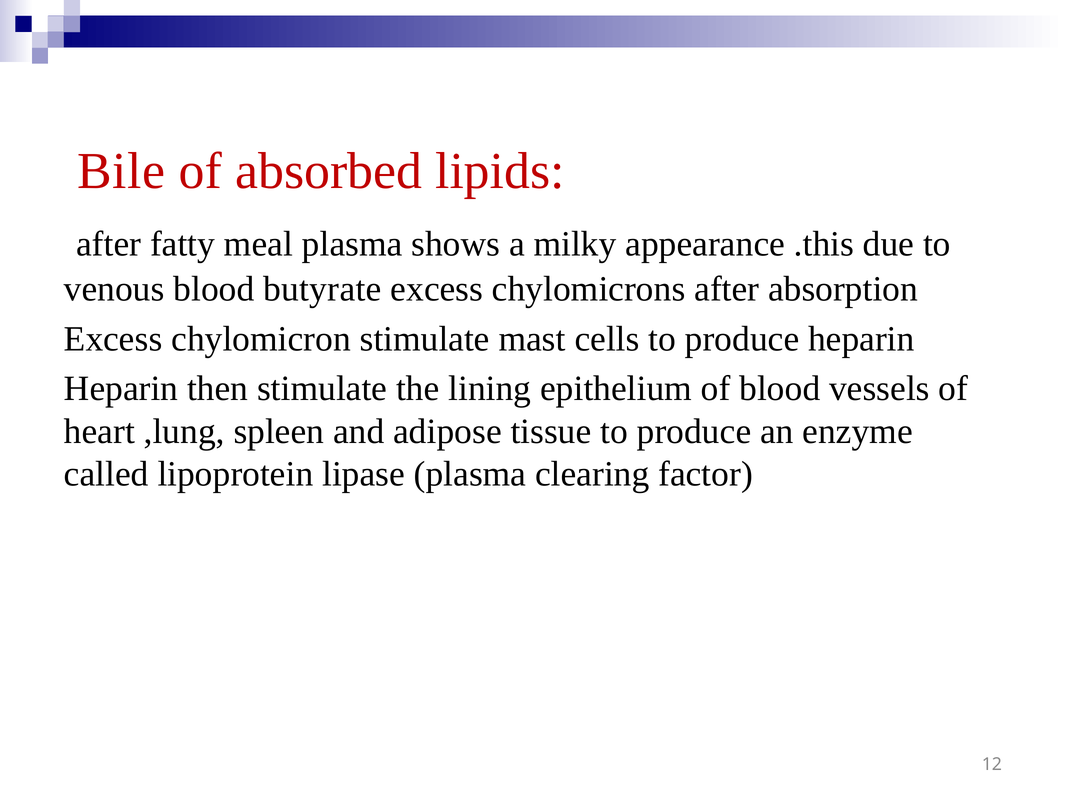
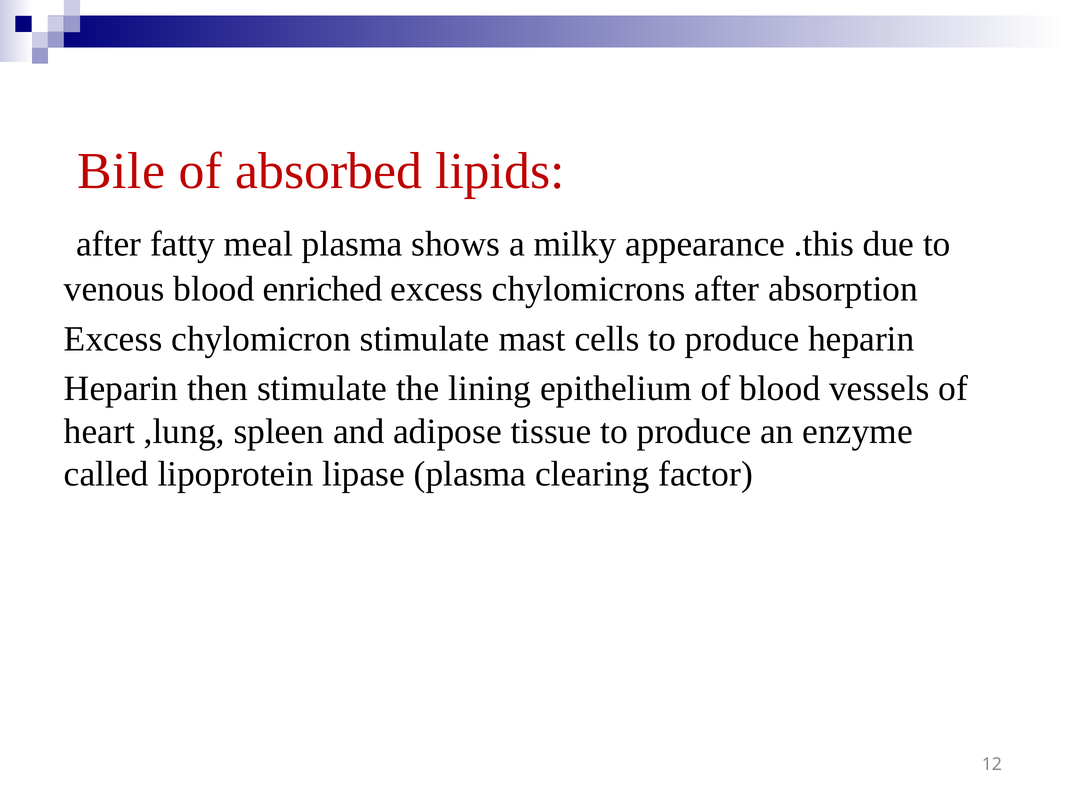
butyrate: butyrate -> enriched
